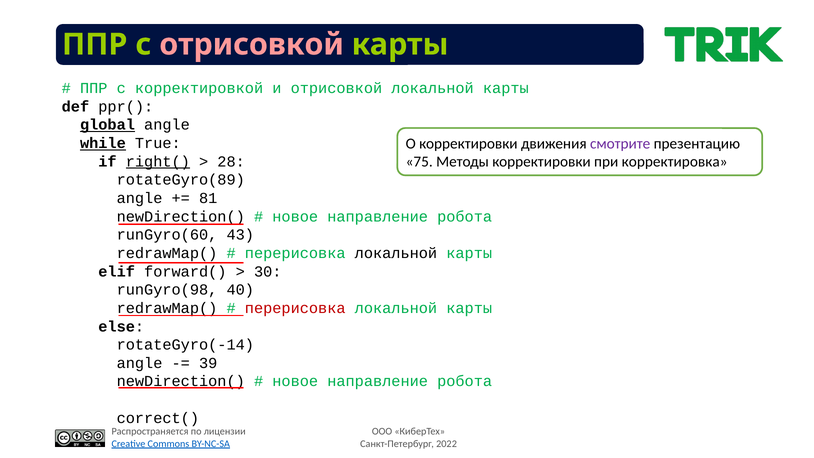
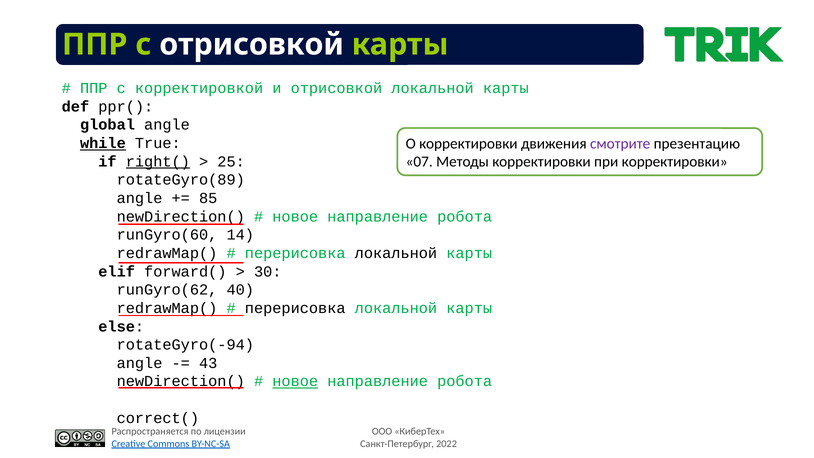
отрисовкой at (252, 44) colour: pink -> white
global underline: present -> none
75: 75 -> 07
при корректировка: корректировка -> корректировки
28: 28 -> 25
81: 81 -> 85
43: 43 -> 14
runGyro(98: runGyro(98 -> runGyro(62
перерисовка at (295, 308) colour: red -> black
rotateGyro(-14: rotateGyro(-14 -> rotateGyro(-94
39: 39 -> 43
новое at (295, 381) underline: none -> present
